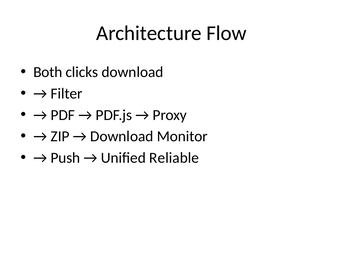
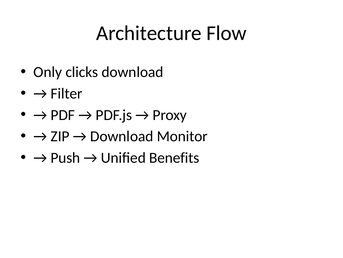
Both: Both -> Only
Reliable: Reliable -> Benefits
